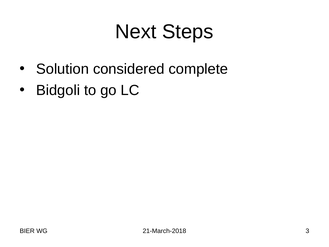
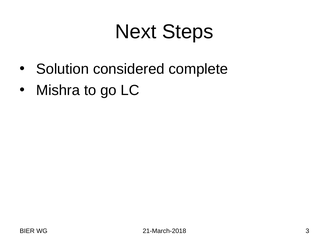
Bidgoli: Bidgoli -> Mishra
